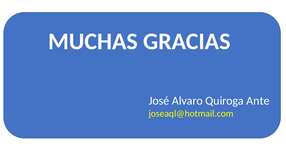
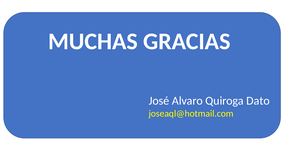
Ante: Ante -> Dato
